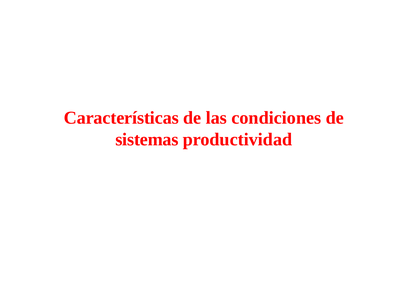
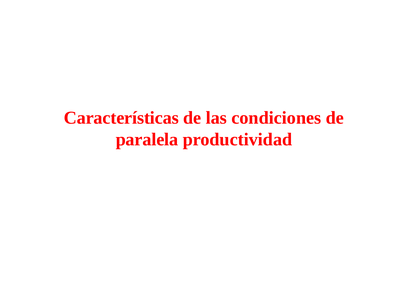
sistemas: sistemas -> paralela
